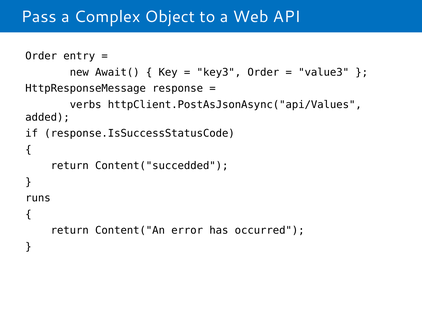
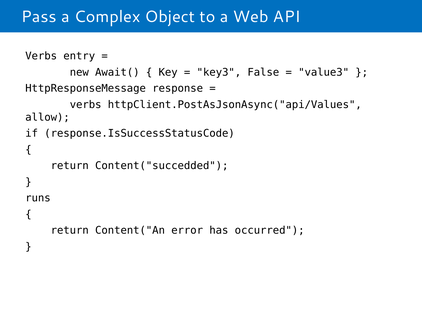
Order at (41, 56): Order -> Verbs
key3 Order: Order -> False
added: added -> allow
